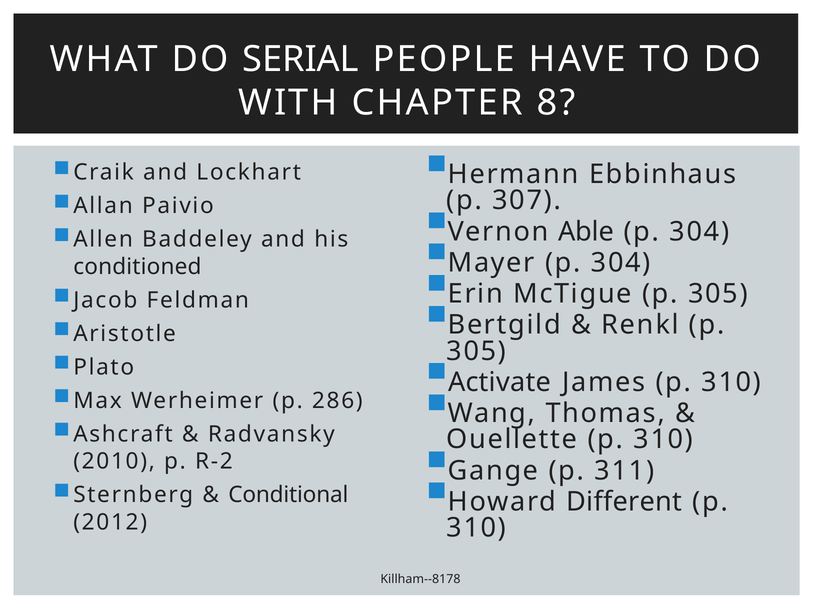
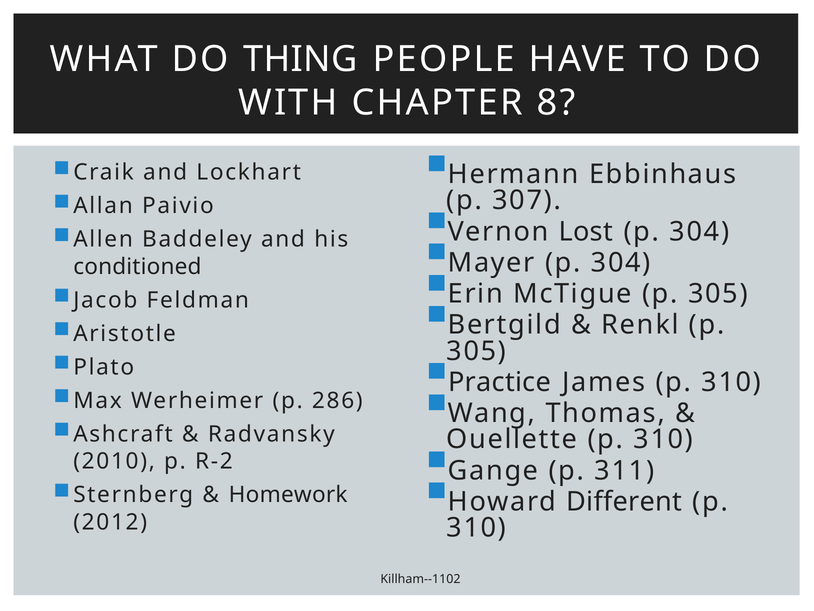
SERIAL: SERIAL -> THING
Able: Able -> Lost
Activate: Activate -> Practice
Conditional: Conditional -> Homework
Killham--8178: Killham--8178 -> Killham--1102
